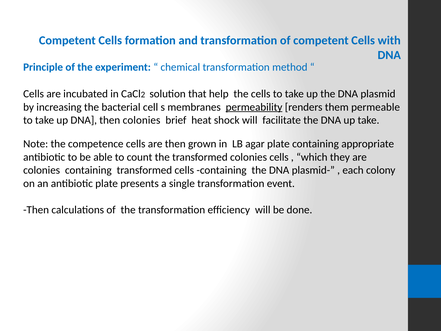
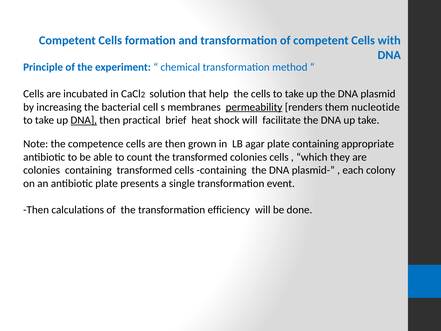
permeable: permeable -> nucleotide
DNA at (84, 120) underline: none -> present
then colonies: colonies -> practical
